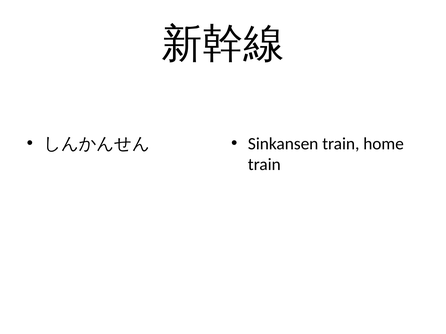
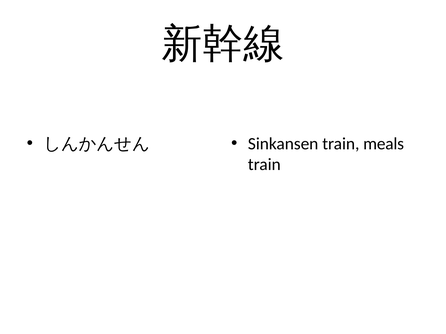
home: home -> meals
